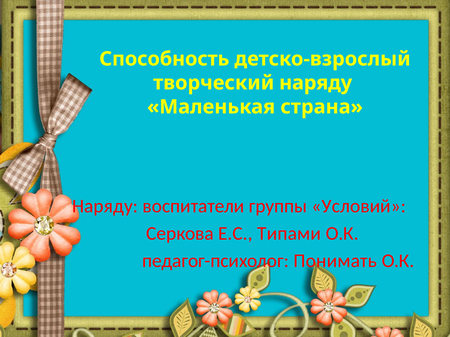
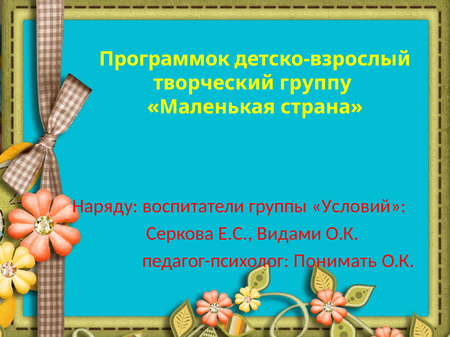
Способность: Способность -> Программок
творческий наряду: наряду -> группу
Типами: Типами -> Видами
